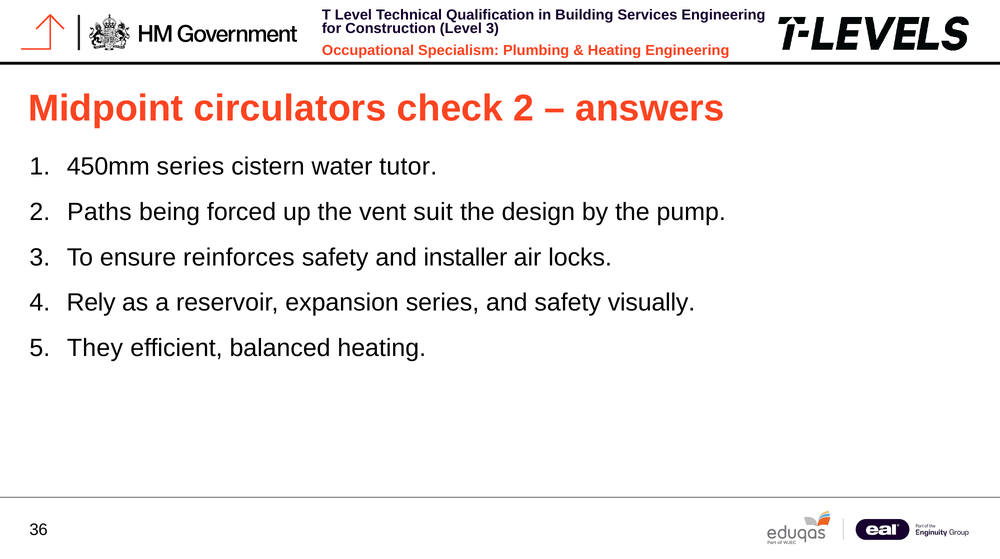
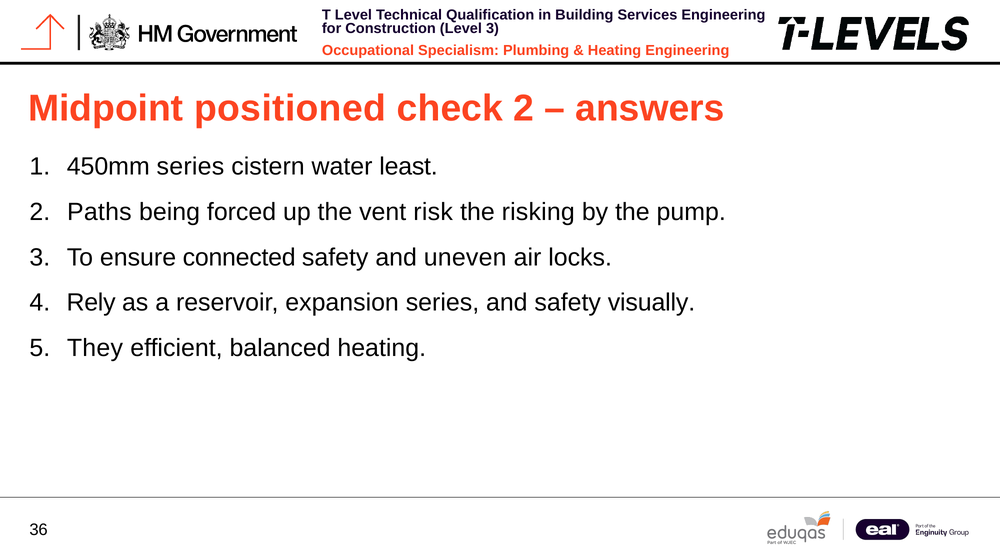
circulators: circulators -> positioned
tutor: tutor -> least
suit: suit -> risk
design: design -> risking
reinforces: reinforces -> connected
installer: installer -> uneven
